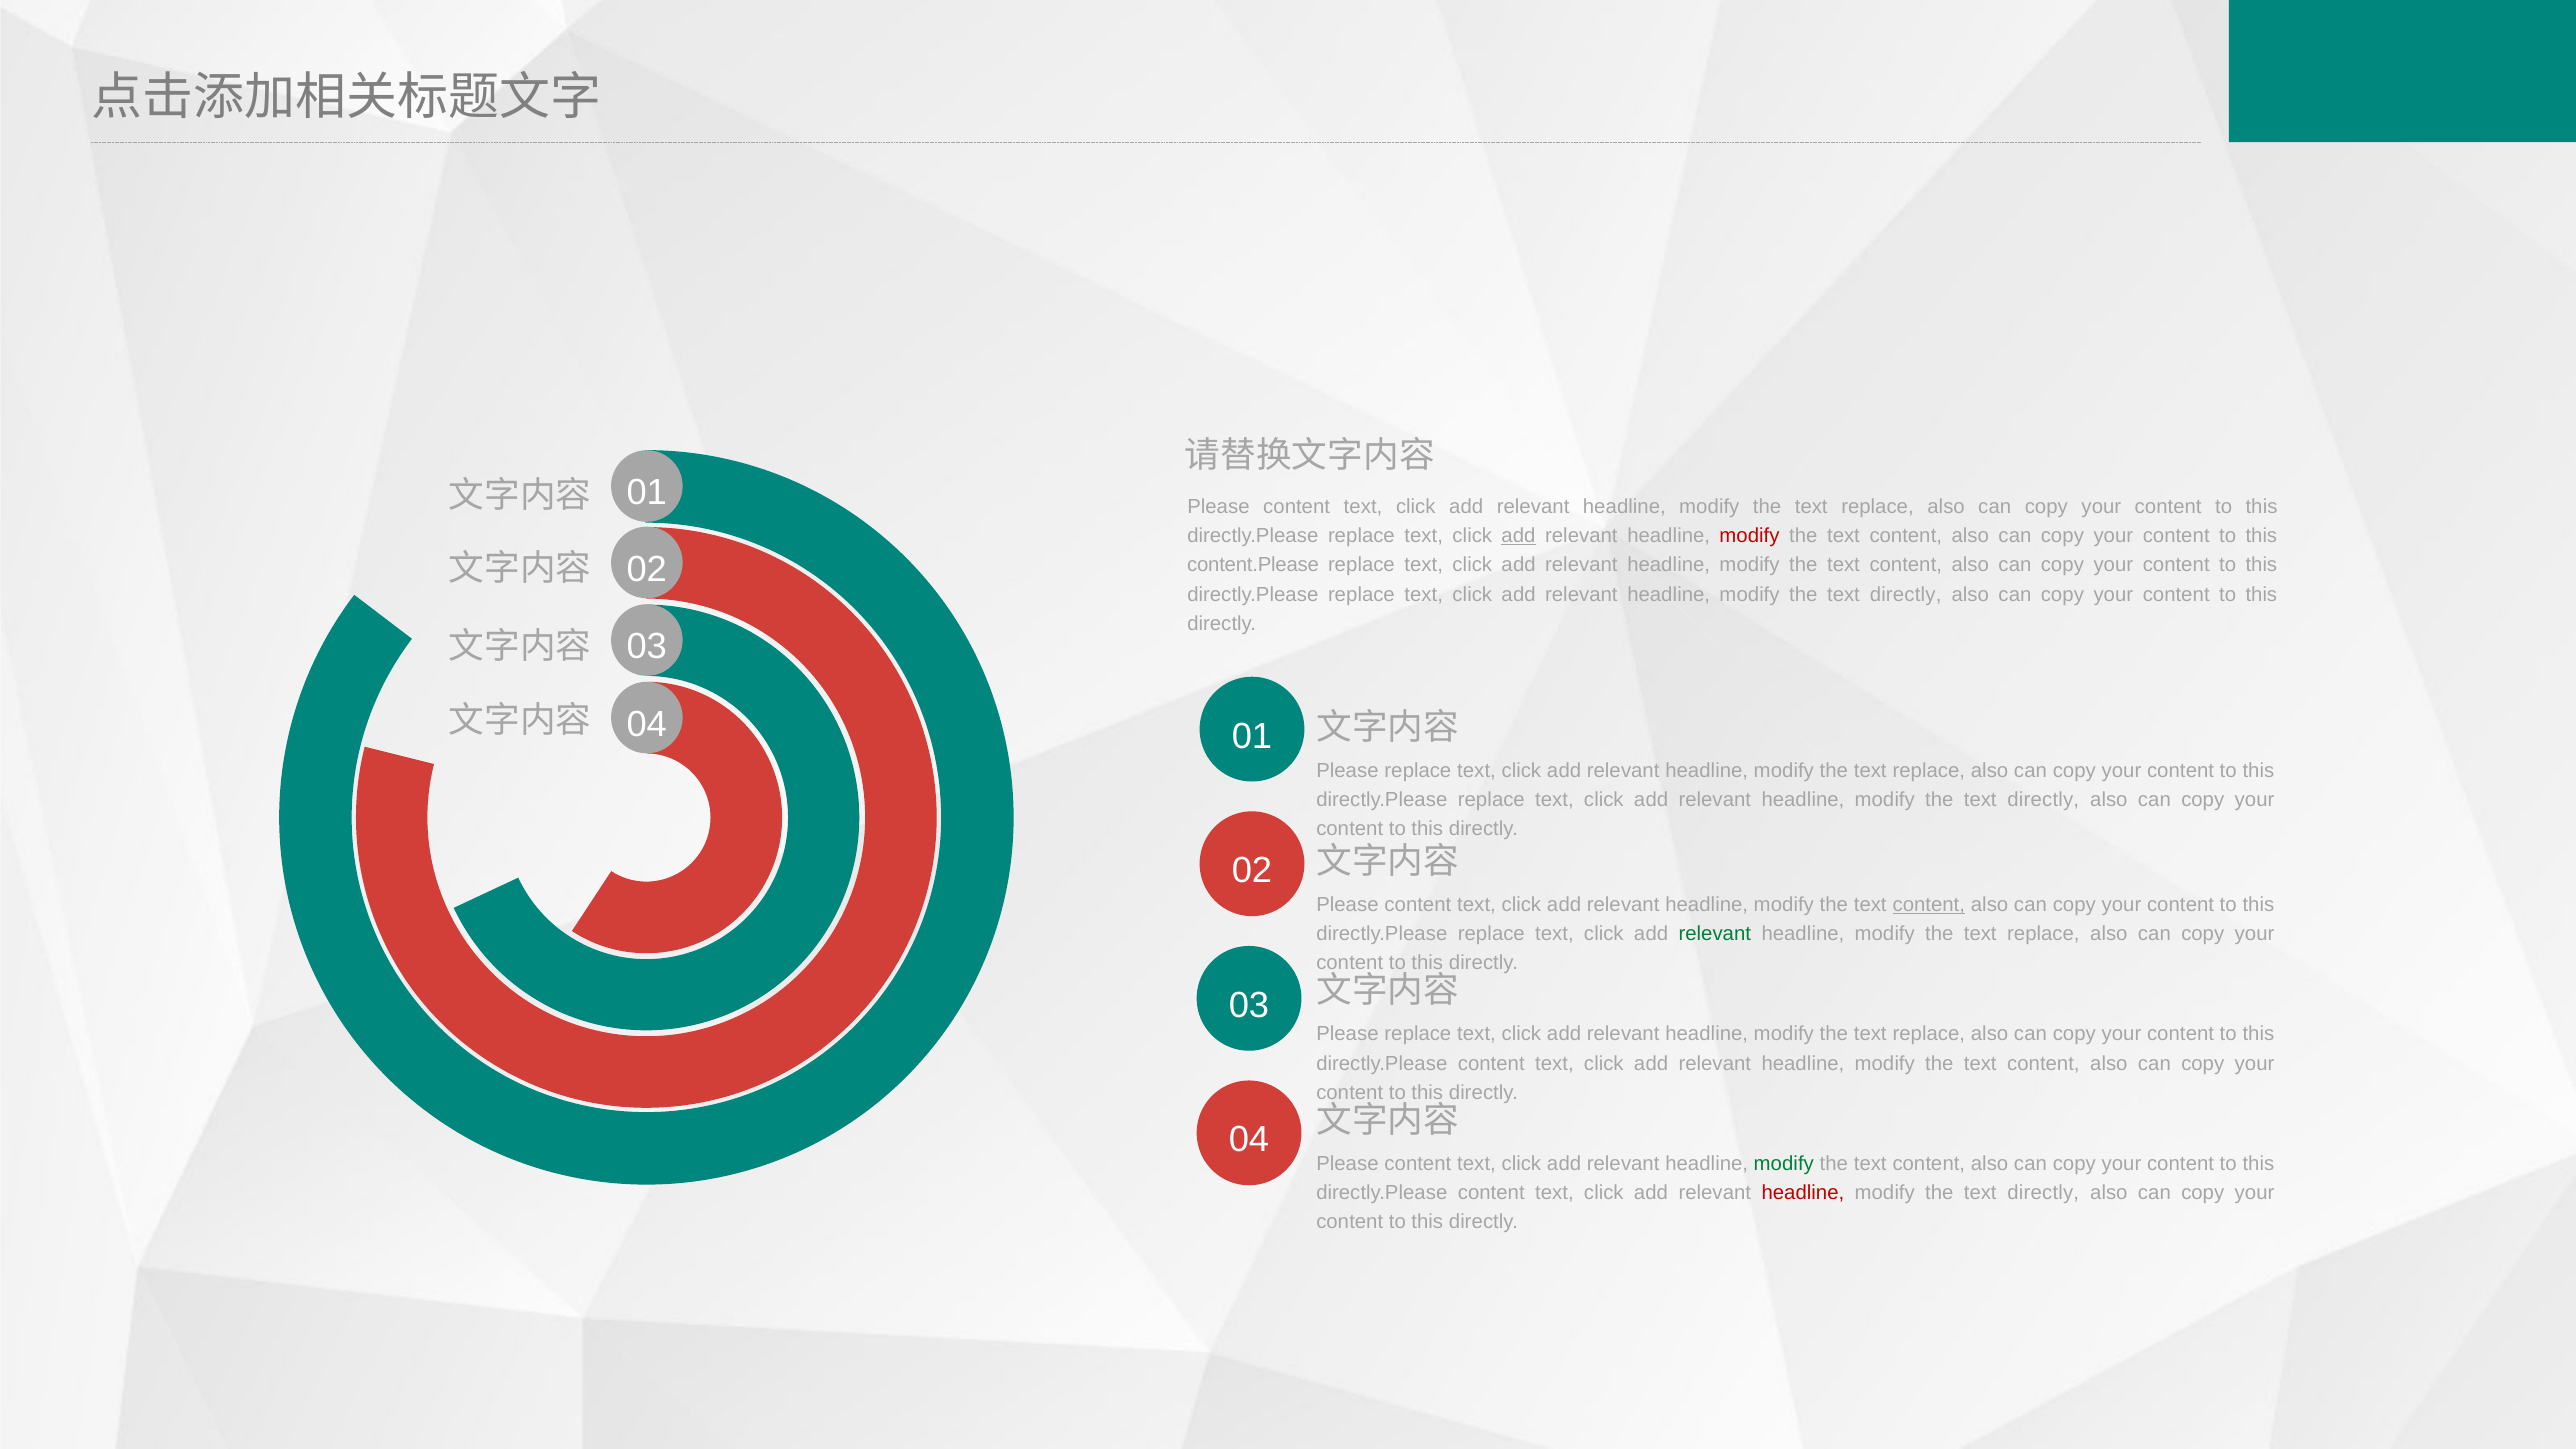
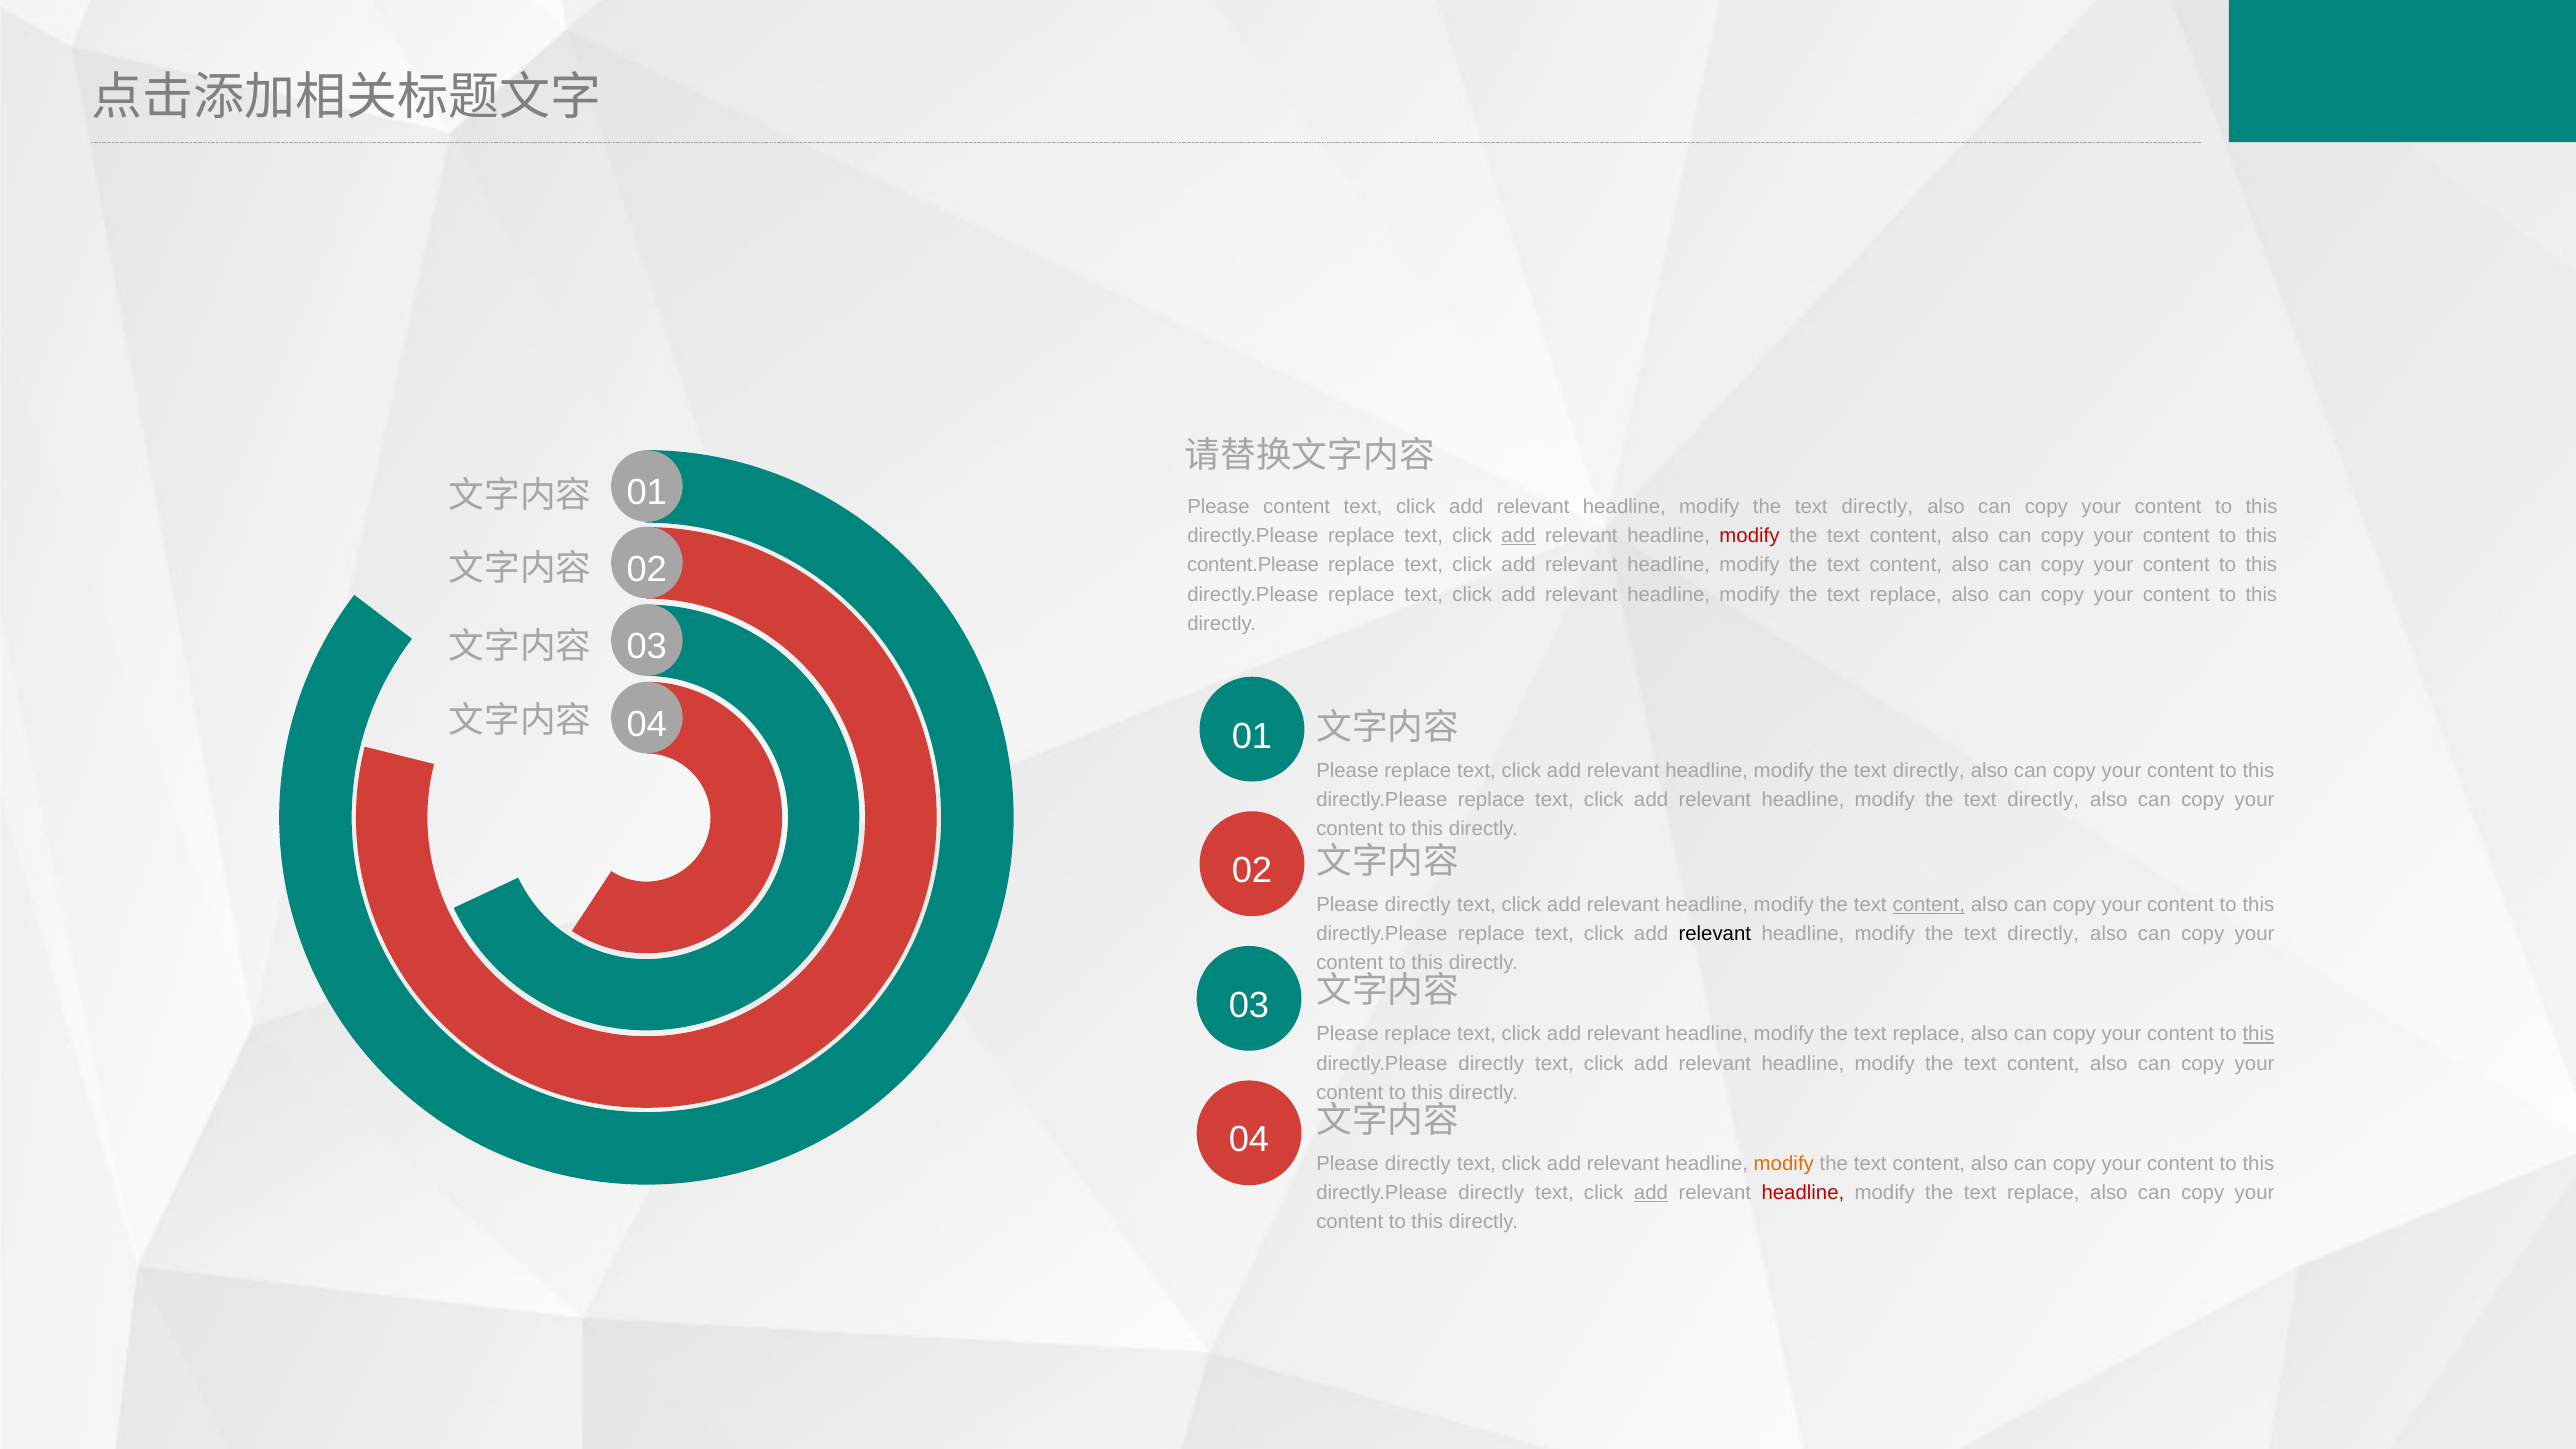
replace at (1878, 507): replace -> directly
directly at (1906, 594): directly -> replace
replace at (1929, 771): replace -> directly
content at (1418, 905): content -> directly
relevant at (1715, 934) colour: green -> black
replace at (2043, 934): replace -> directly
this at (2258, 1034) underline: none -> present
content at (1491, 1063): content -> directly
content at (1418, 1164): content -> directly
modify at (1784, 1164) colour: green -> orange
content at (1491, 1193): content -> directly
add at (1651, 1193) underline: none -> present
directly at (2043, 1193): directly -> replace
